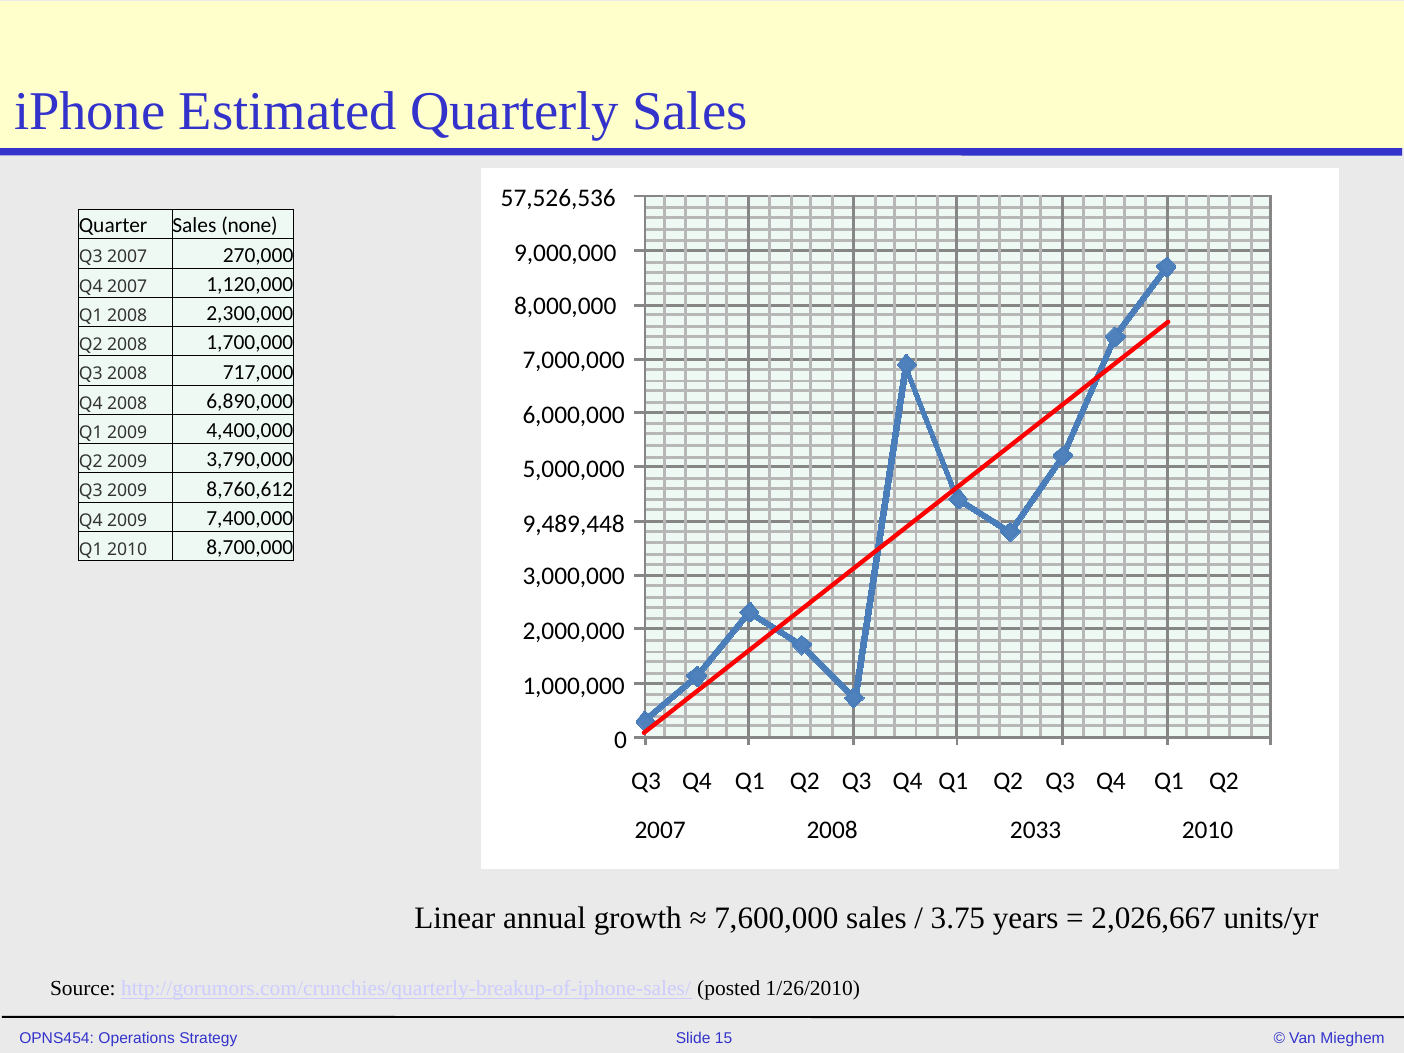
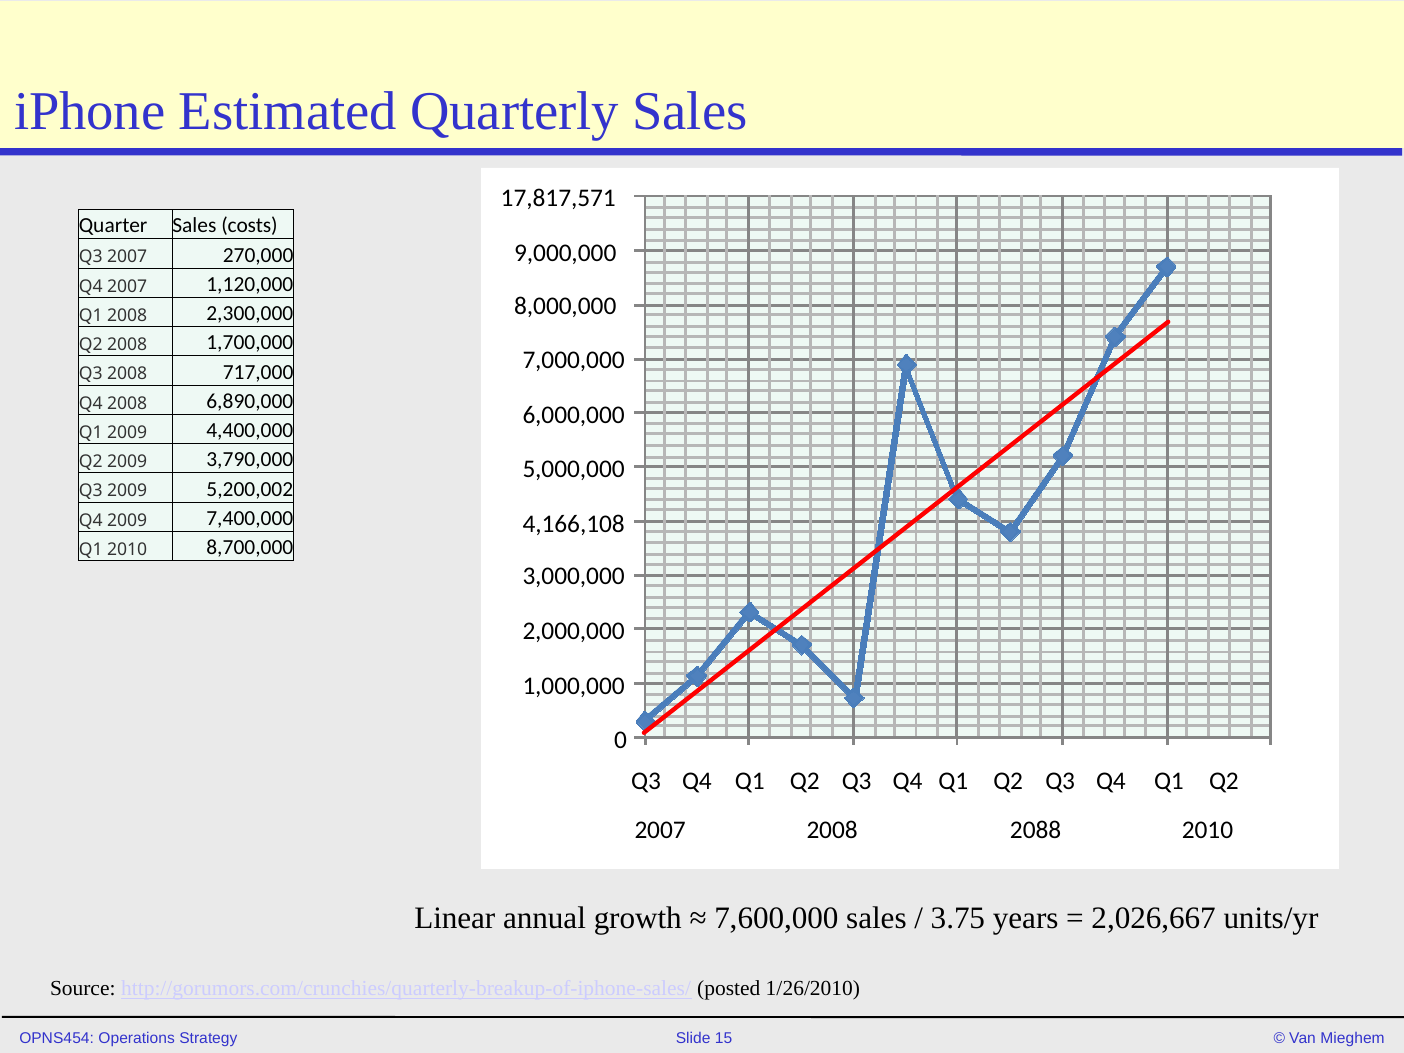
57,526,536: 57,526,536 -> 17,817,571
none: none -> costs
8,760,612: 8,760,612 -> 5,200,002
9,489,448: 9,489,448 -> 4,166,108
2033: 2033 -> 2088
